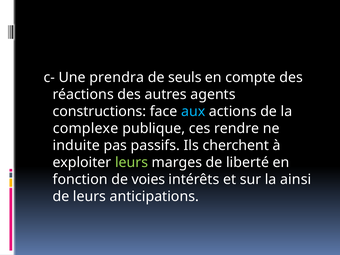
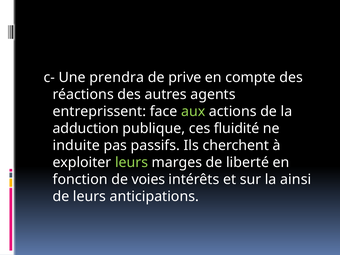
seuls: seuls -> prive
constructions: constructions -> entreprissent
aux colour: light blue -> light green
complexe: complexe -> adduction
rendre: rendre -> fluidité
